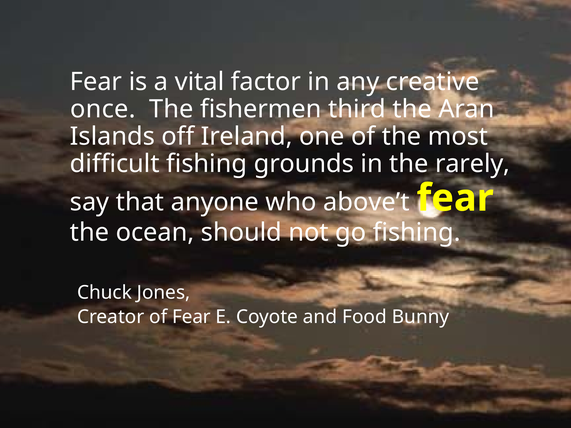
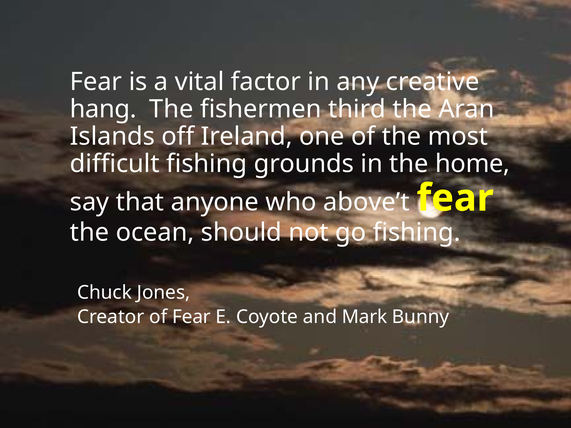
once: once -> hang
rarely: rarely -> home
Food: Food -> Mark
